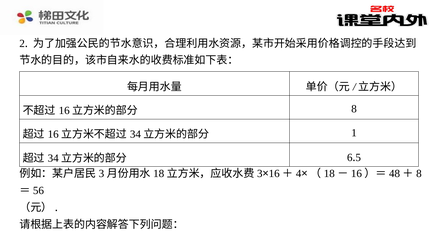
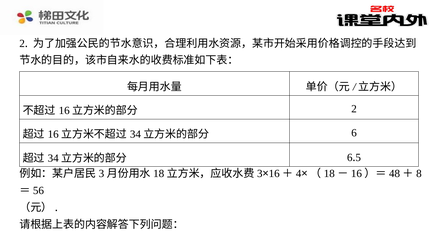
8 at (354, 109): 8 -> 2
1 at (354, 133): 1 -> 6
